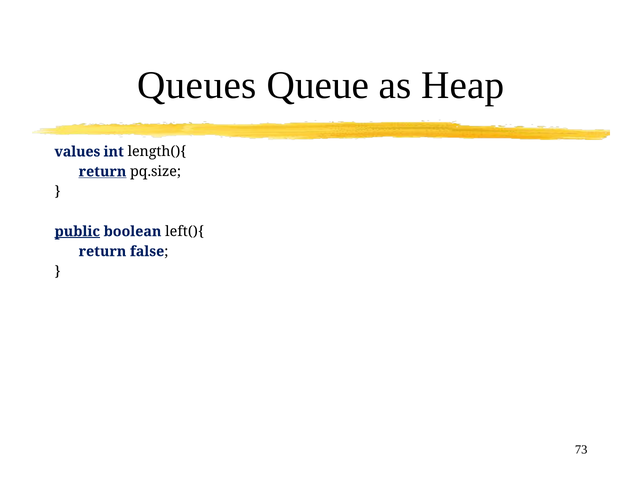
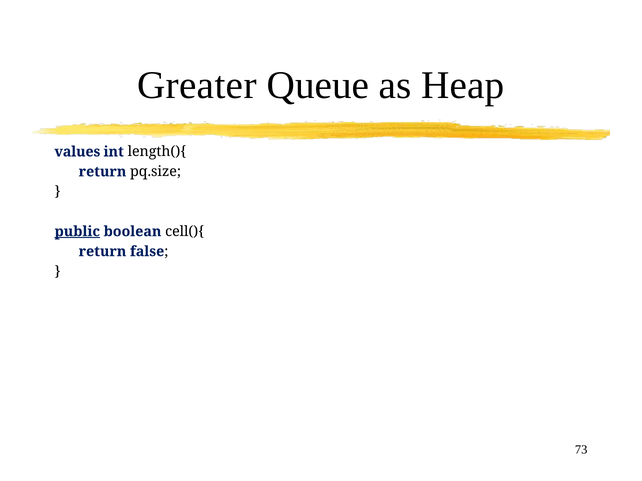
Queues: Queues -> Greater
return at (102, 172) underline: present -> none
left(){: left(){ -> cell(){
